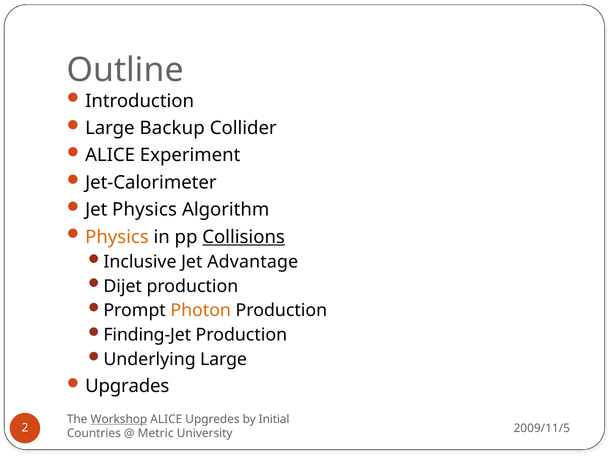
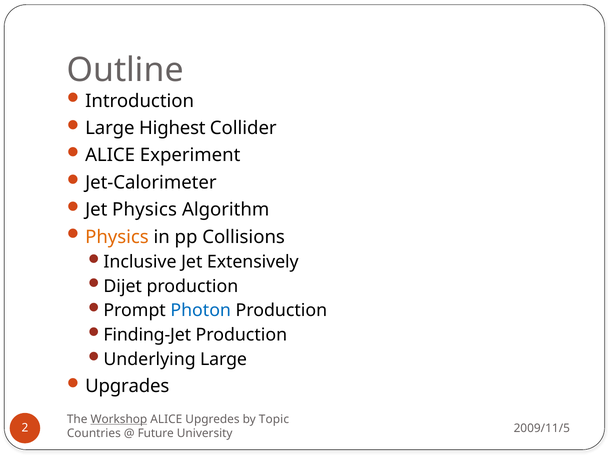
Backup: Backup -> Highest
Collisions underline: present -> none
Advantage: Advantage -> Extensively
Photon colour: orange -> blue
Initial: Initial -> Topic
Metric: Metric -> Future
